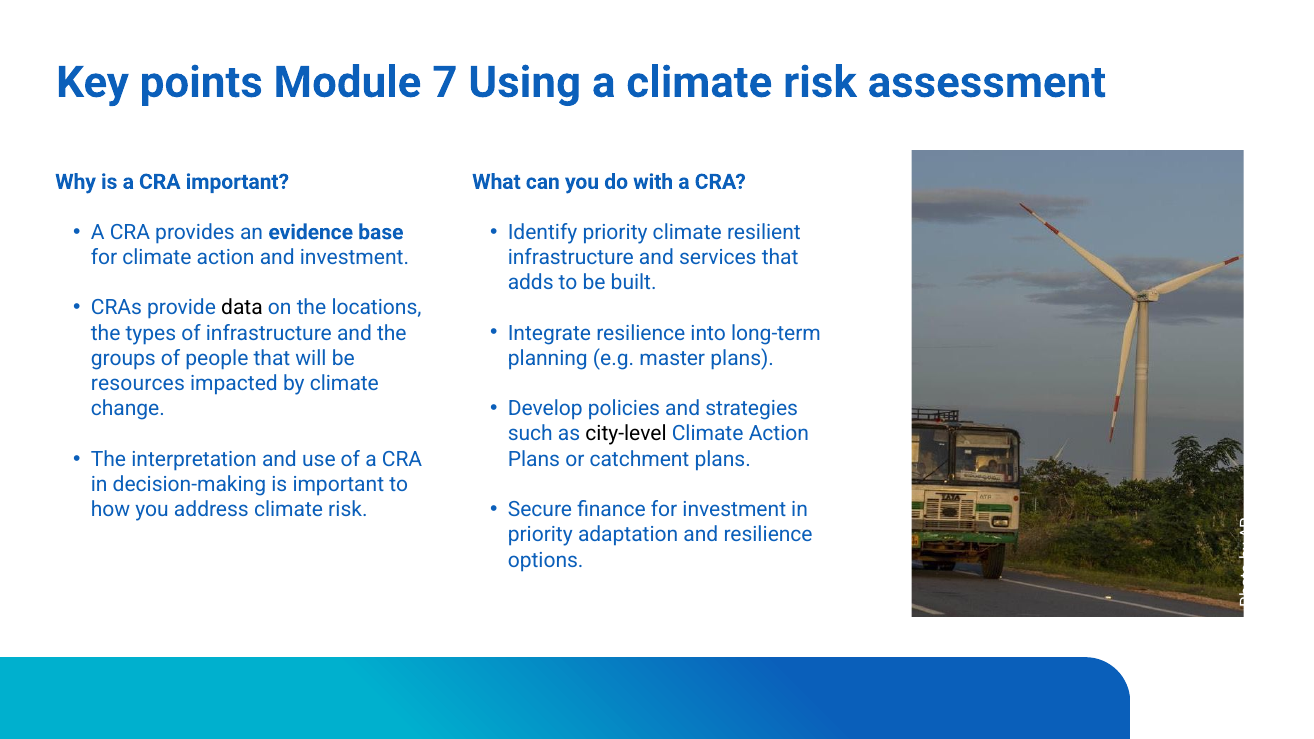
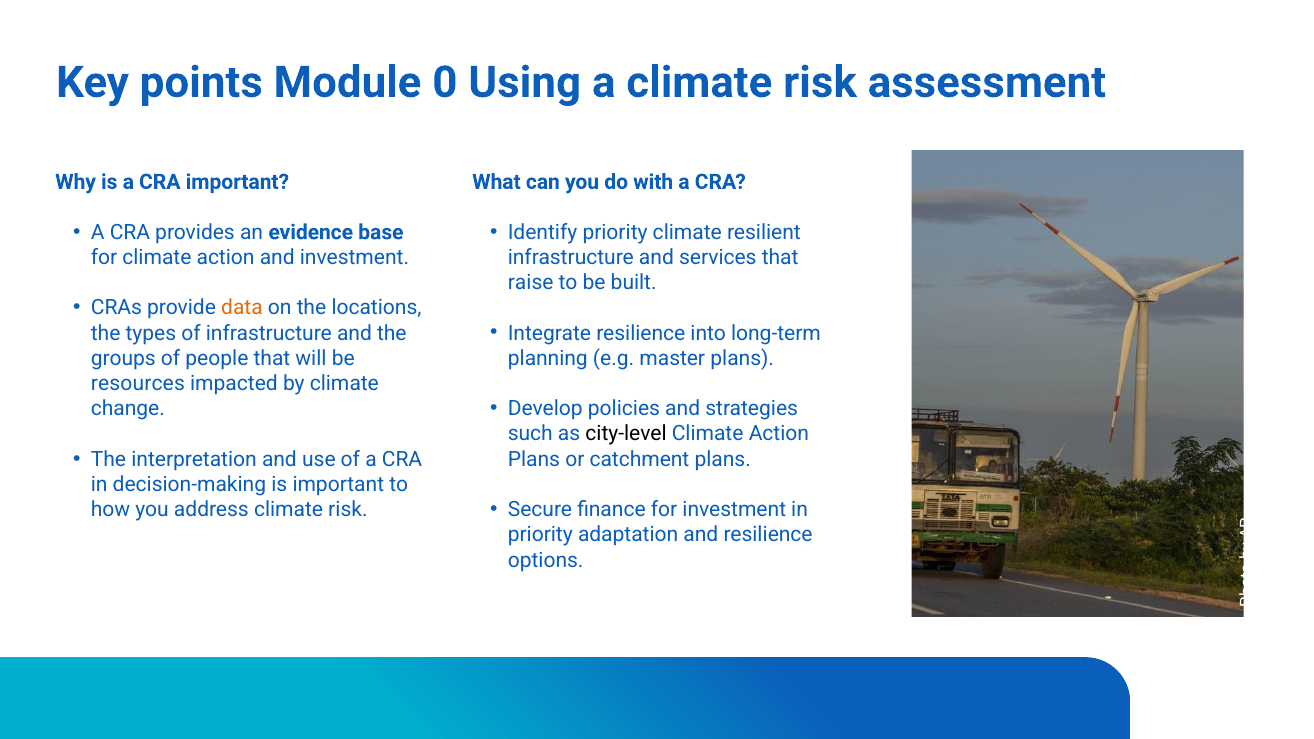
7: 7 -> 0
adds: adds -> raise
data colour: black -> orange
